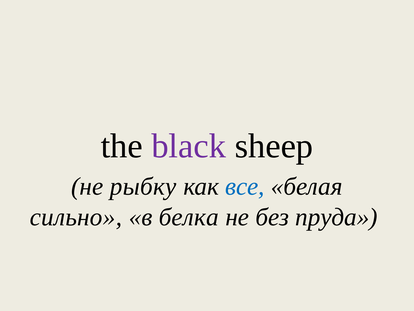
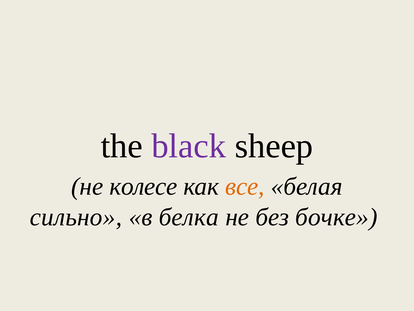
рыбку: рыбку -> колесе
все colour: blue -> orange
пруда: пруда -> бочке
